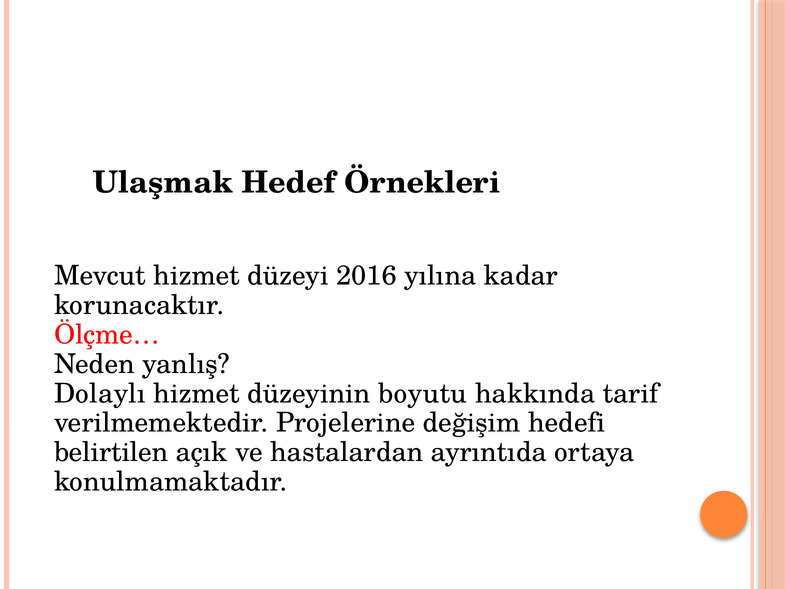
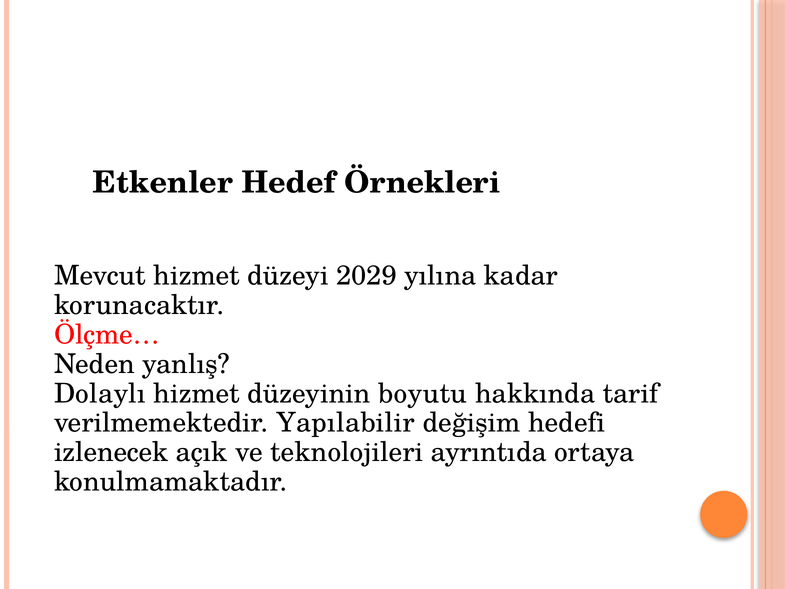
Ulaşmak: Ulaşmak -> Etkenler
2016: 2016 -> 2029
Projelerine: Projelerine -> Yapılabilir
belirtilen: belirtilen -> izlenecek
hastalardan: hastalardan -> teknolojileri
